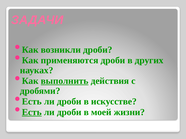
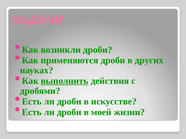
Есть at (32, 113) underline: present -> none
